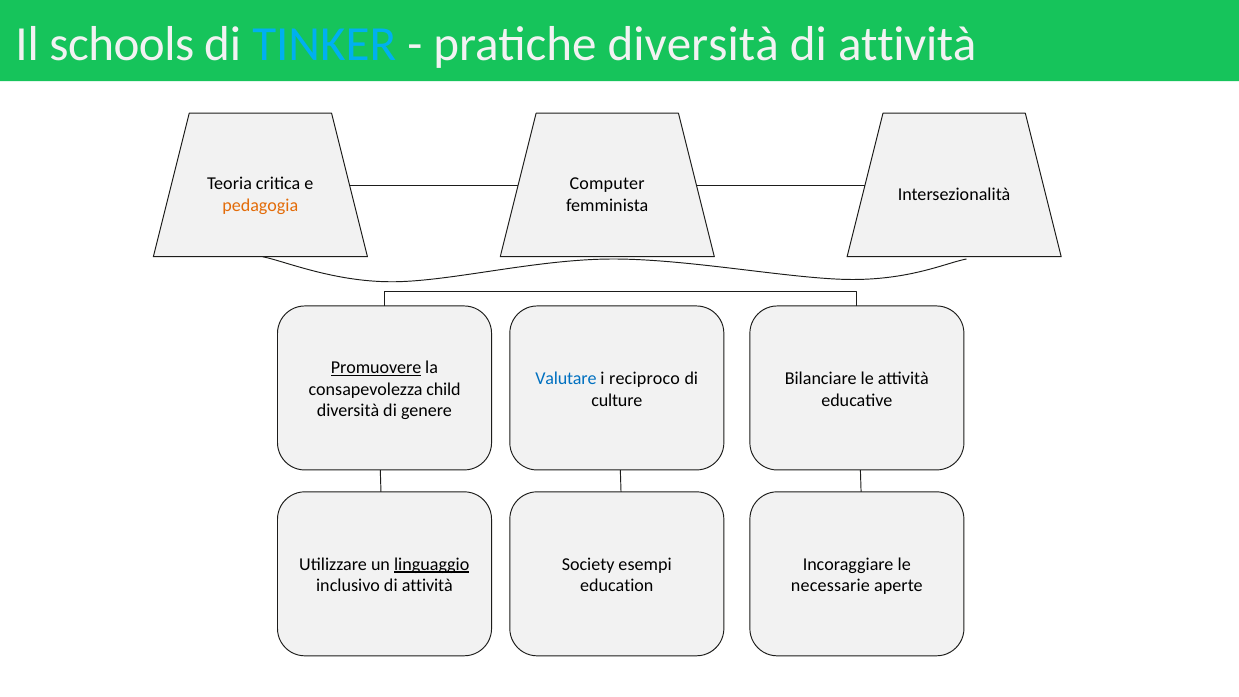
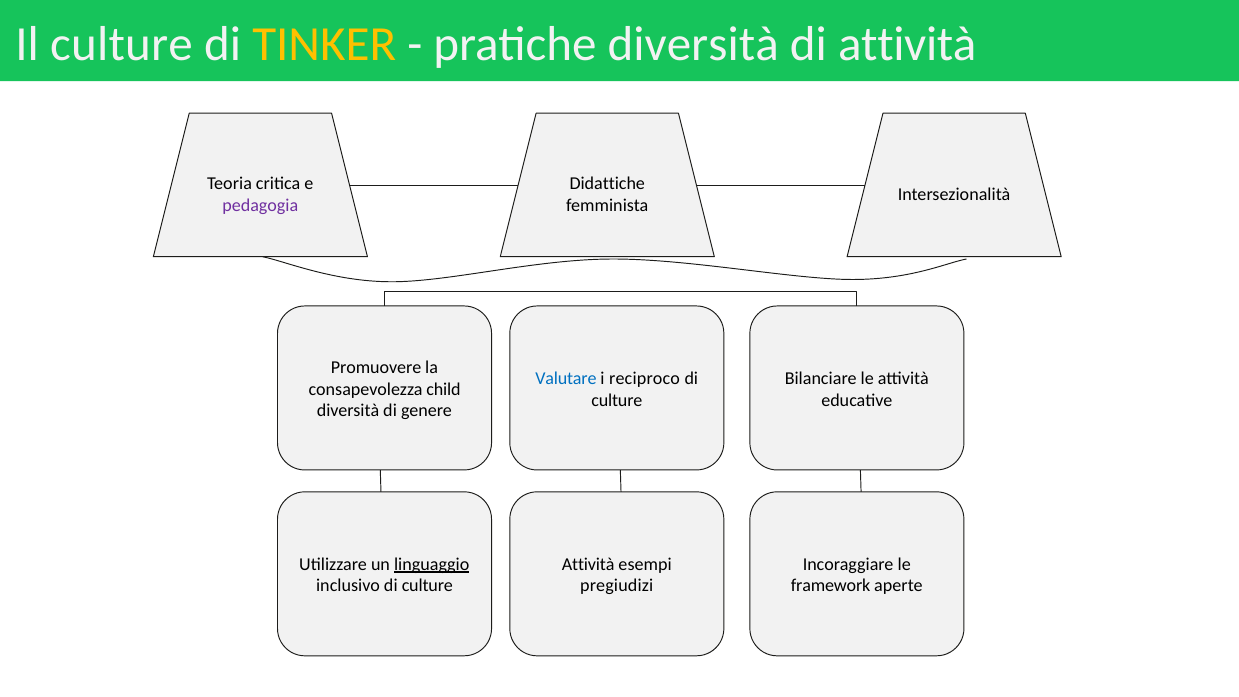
Il schools: schools -> culture
TINKER colour: light blue -> yellow
Computer: Computer -> Didattiche
pedagogia colour: orange -> purple
Promuovere underline: present -> none
Society at (588, 564): Society -> Attività
inclusivo di attività: attività -> culture
education: education -> pregiudizi
necessarie: necessarie -> framework
